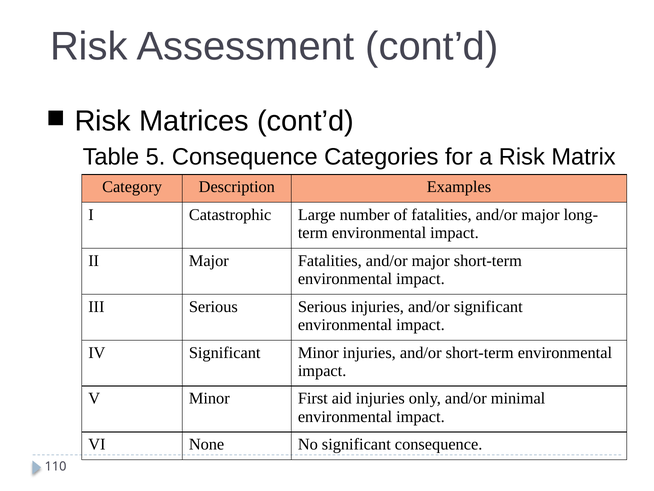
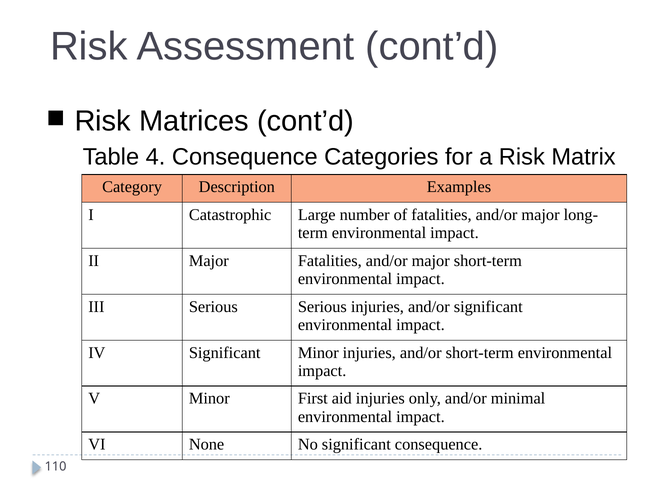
5: 5 -> 4
